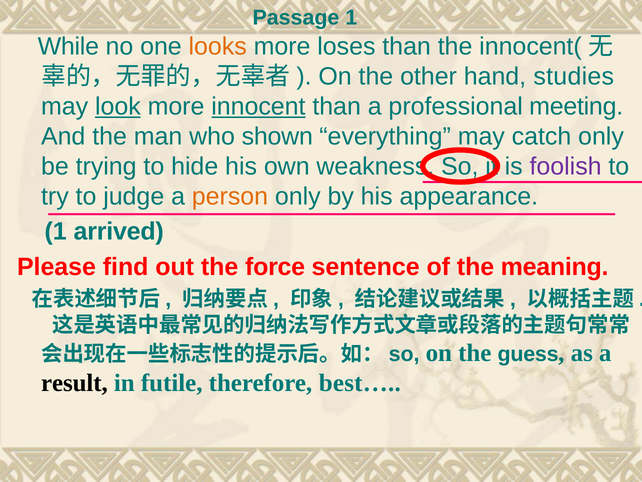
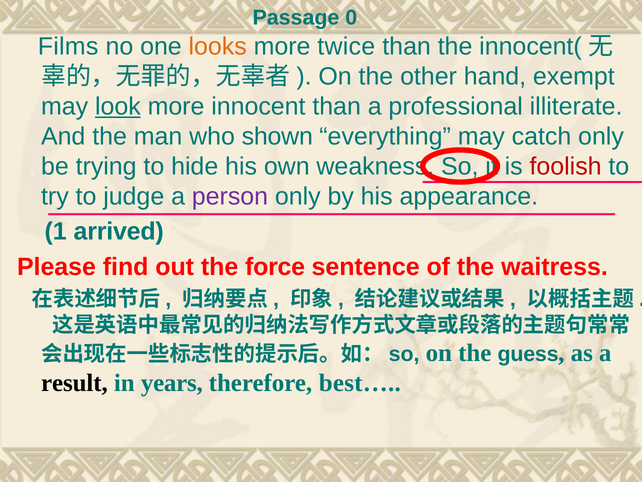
Passage 1: 1 -> 0
While: While -> Films
loses: loses -> twice
studies: studies -> exempt
innocent underline: present -> none
meeting: meeting -> illiterate
foolish colour: purple -> red
person colour: orange -> purple
meaning: meaning -> waitress
futile: futile -> years
